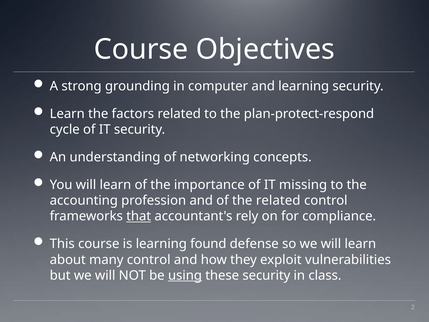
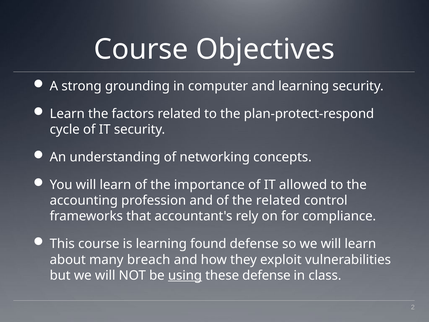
missing: missing -> allowed
that underline: present -> none
many control: control -> breach
these security: security -> defense
